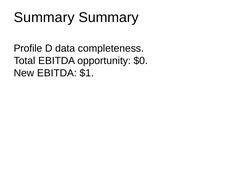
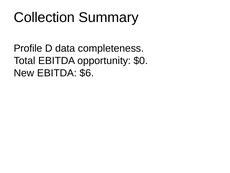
Summary at (44, 17): Summary -> Collection
$1: $1 -> $6
